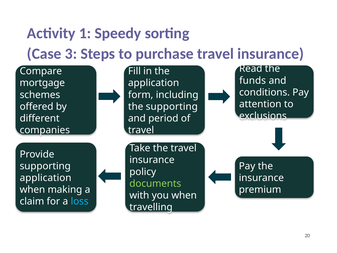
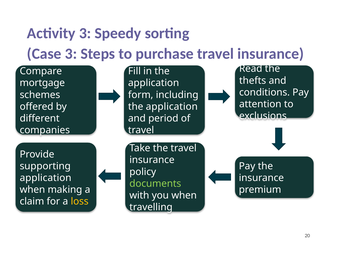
Activity 1: 1 -> 3
funds: funds -> thefts
supporting at (172, 106): supporting -> application
loss colour: light blue -> yellow
